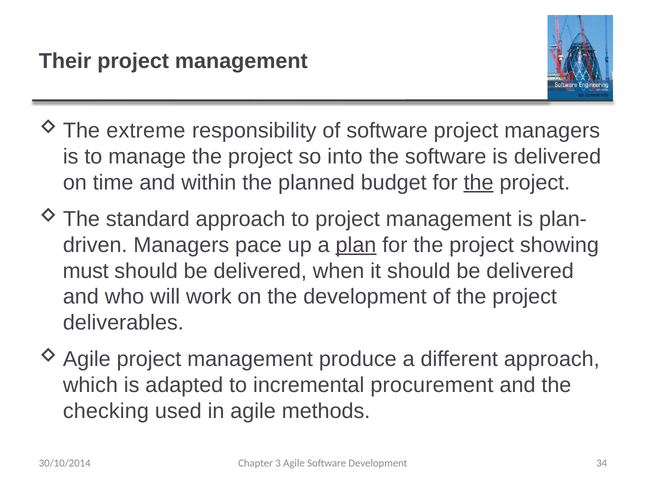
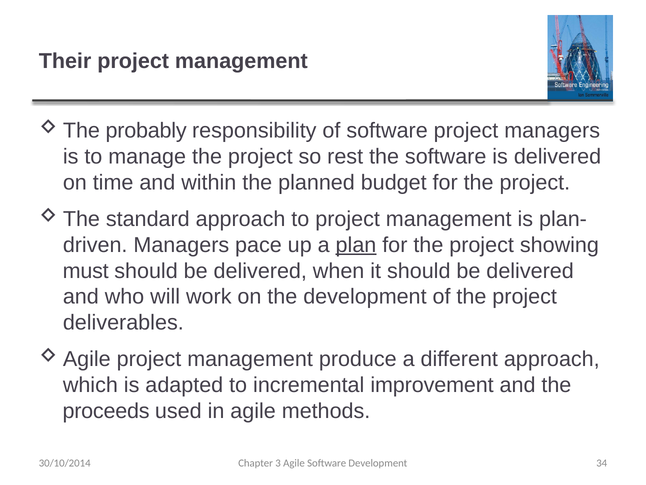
extreme: extreme -> probably
into: into -> rest
the at (479, 182) underline: present -> none
procurement: procurement -> improvement
checking: checking -> proceeds
